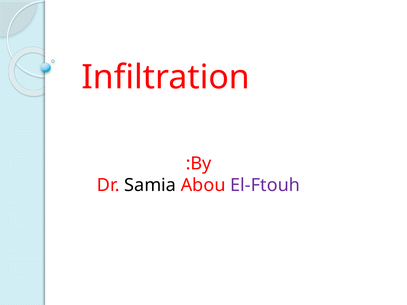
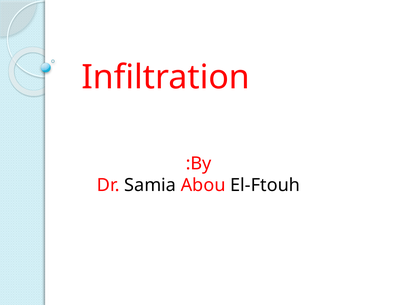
El-Ftouh colour: purple -> black
